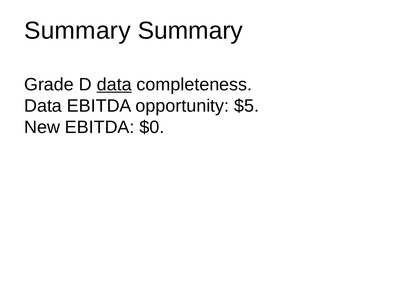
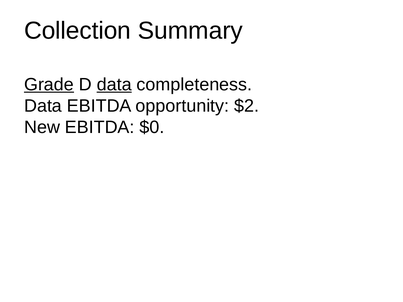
Summary at (77, 31): Summary -> Collection
Grade underline: none -> present
$5: $5 -> $2
